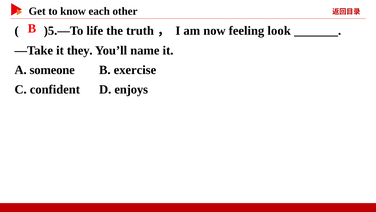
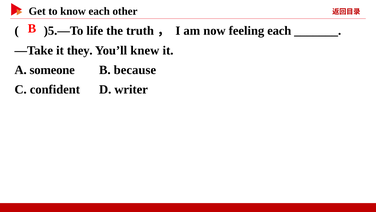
feeling look: look -> each
name: name -> knew
exercise: exercise -> because
enjoys: enjoys -> writer
